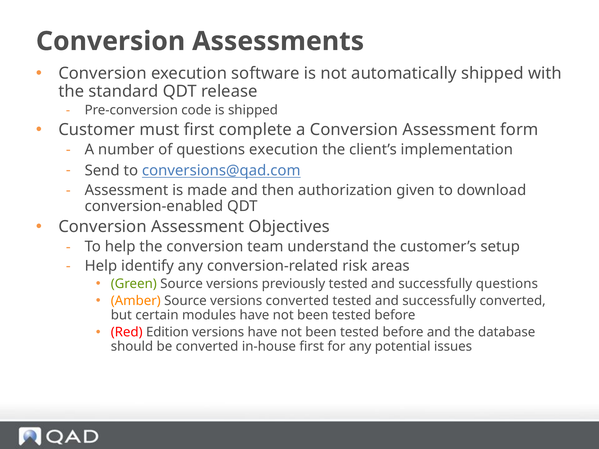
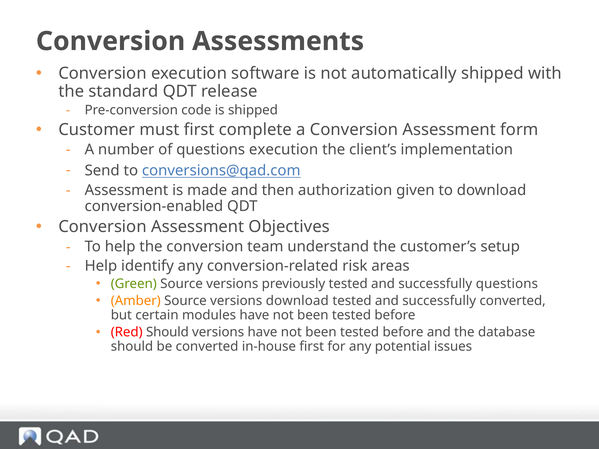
versions converted: converted -> download
Red Edition: Edition -> Should
